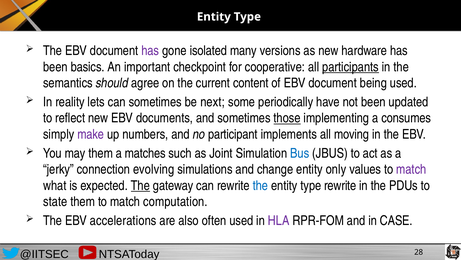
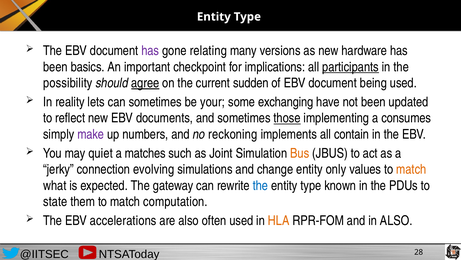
isolated: isolated -> relating
cooperative: cooperative -> implications
semantics: semantics -> possibility
agree underline: none -> present
content: content -> sudden
next: next -> your
periodically: periodically -> exchanging
participant: participant -> reckoning
moving: moving -> contain
may them: them -> quiet
Bus colour: blue -> orange
match at (411, 169) colour: purple -> orange
The at (140, 185) underline: present -> none
type rewrite: rewrite -> known
HLA colour: purple -> orange
in CASE: CASE -> ALSO
